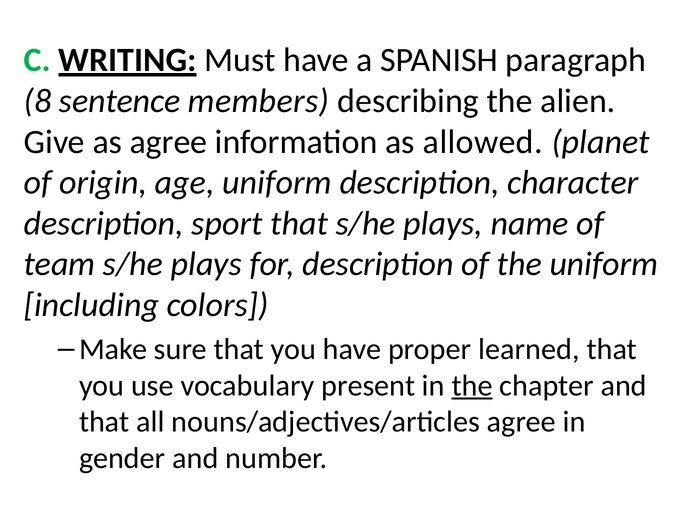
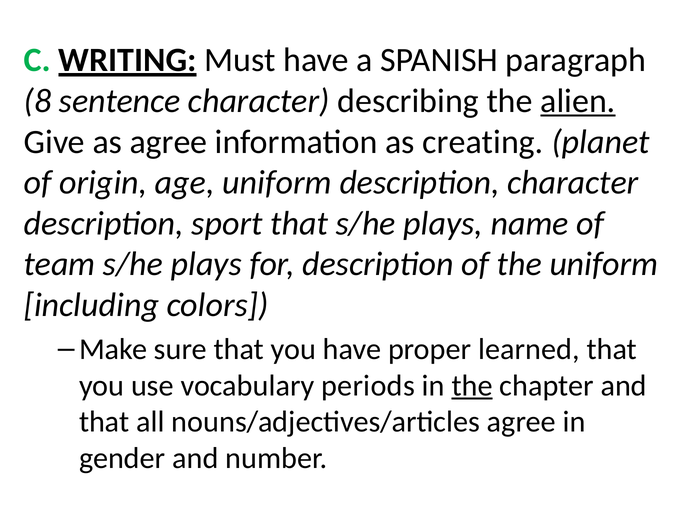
sentence members: members -> character
alien underline: none -> present
allowed: allowed -> creating
present: present -> periods
